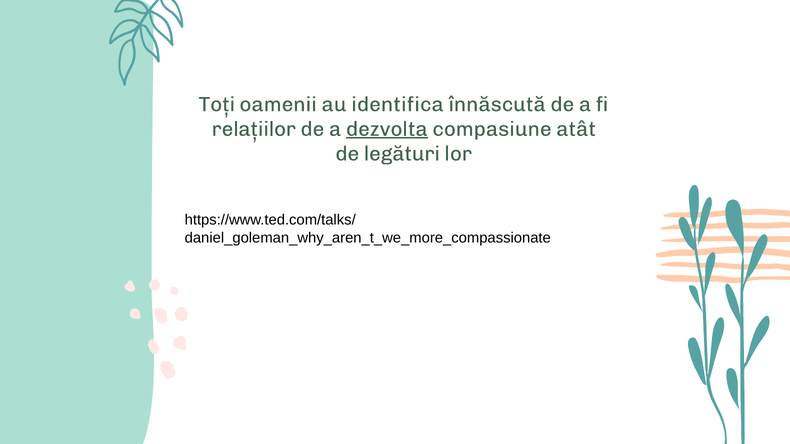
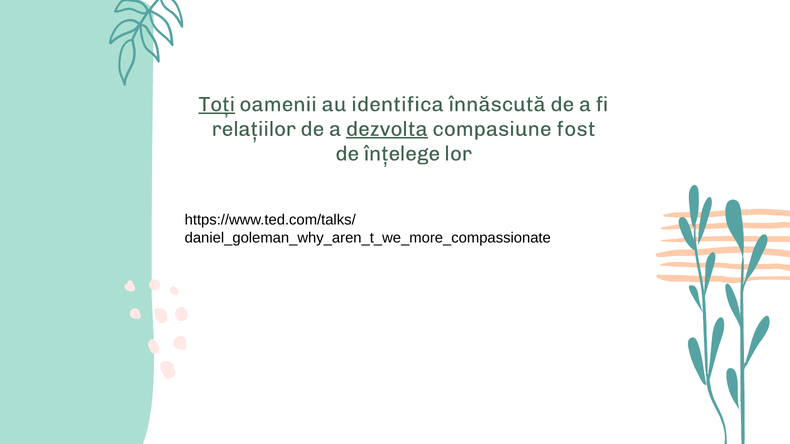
Toți underline: none -> present
atât: atât -> fost
legături: legături -> înțelege
